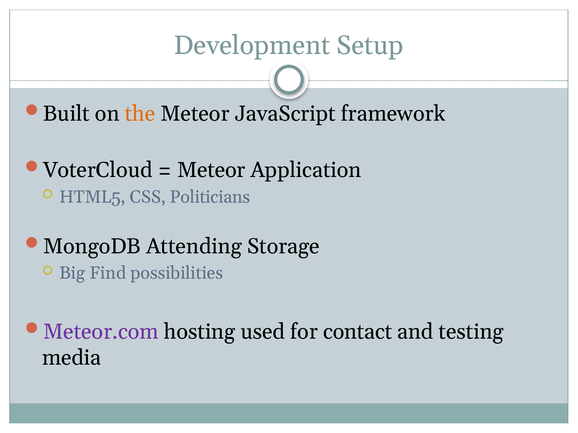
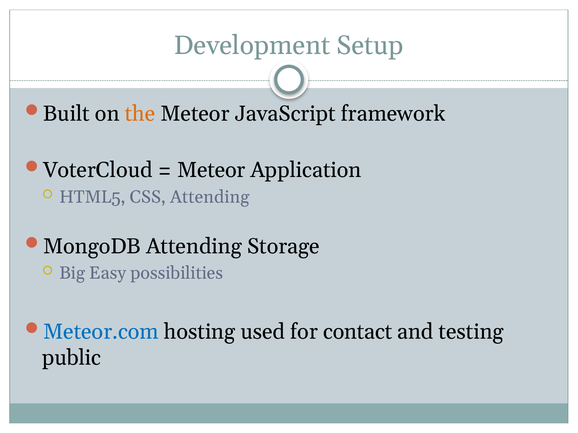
CSS Politicians: Politicians -> Attending
Find: Find -> Easy
Meteor.com colour: purple -> blue
media: media -> public
